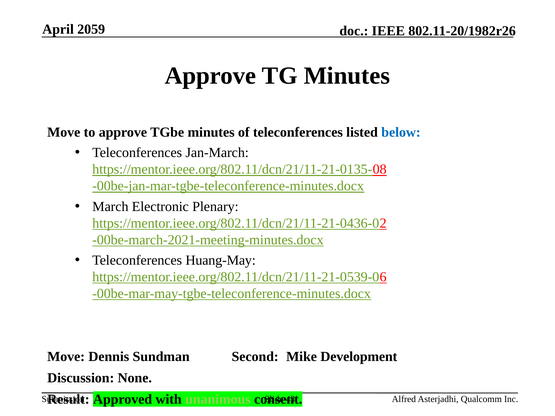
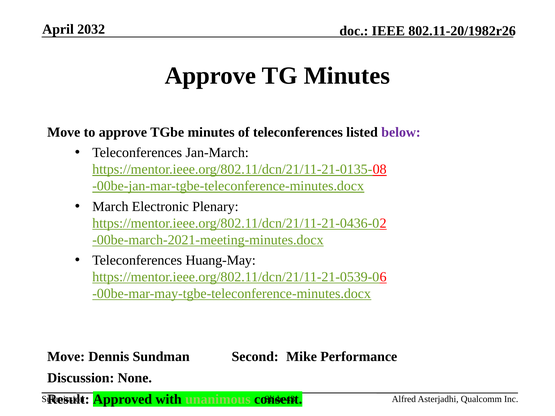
2059: 2059 -> 2032
below colour: blue -> purple
Development: Development -> Performance
